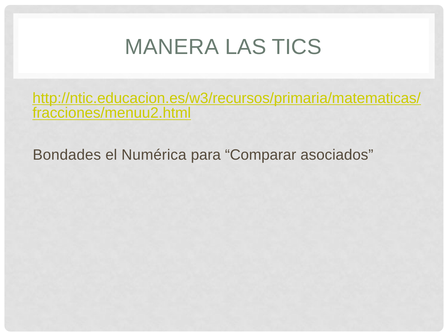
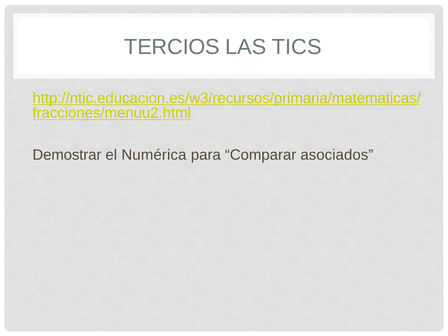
MANERA: MANERA -> TERCIOS
Bondades: Bondades -> Demostrar
